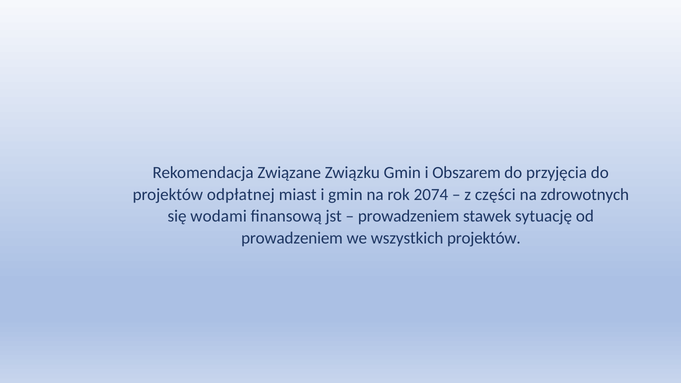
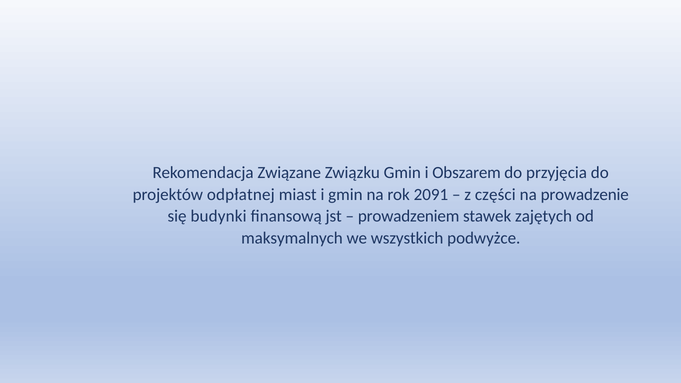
2074: 2074 -> 2091
zdrowotnych: zdrowotnych -> prowadzenie
wodami: wodami -> budynki
sytuację: sytuację -> zajętych
prowadzeniem at (292, 238): prowadzeniem -> maksymalnych
wszystkich projektów: projektów -> podwyżce
